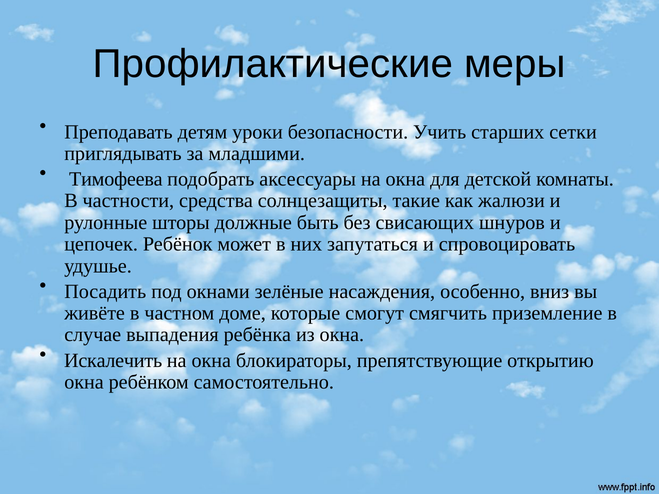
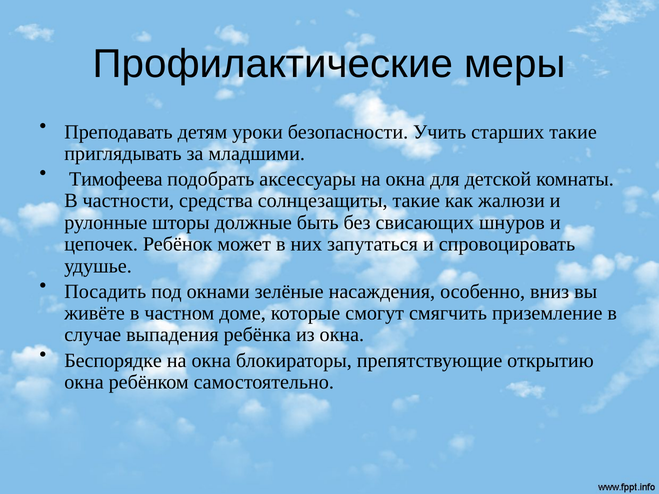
старших сетки: сетки -> такие
Искалечить: Искалечить -> Беспорядке
